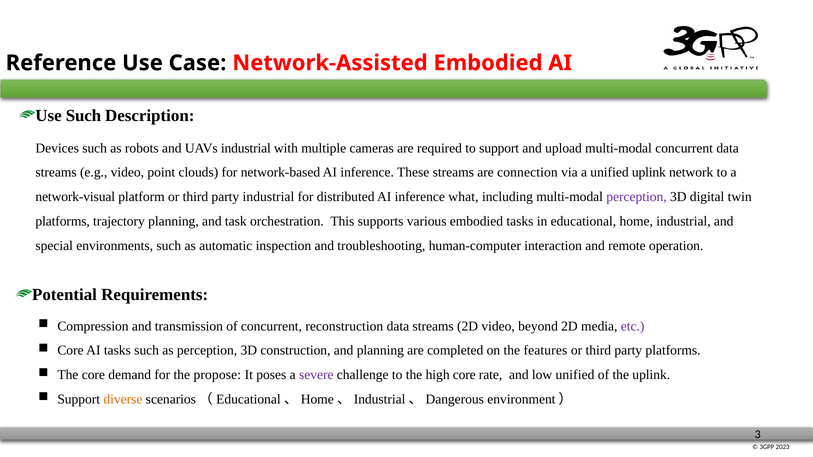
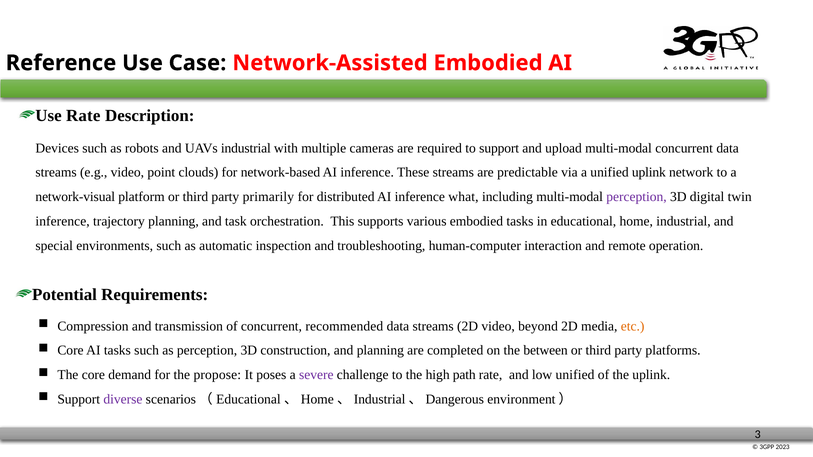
Use Such: Such -> Rate
connection: connection -> predictable
party industrial: industrial -> primarily
platforms at (63, 221): platforms -> inference
reconstruction: reconstruction -> recommended
etc colour: purple -> orange
features: features -> between
high core: core -> path
diverse colour: orange -> purple
